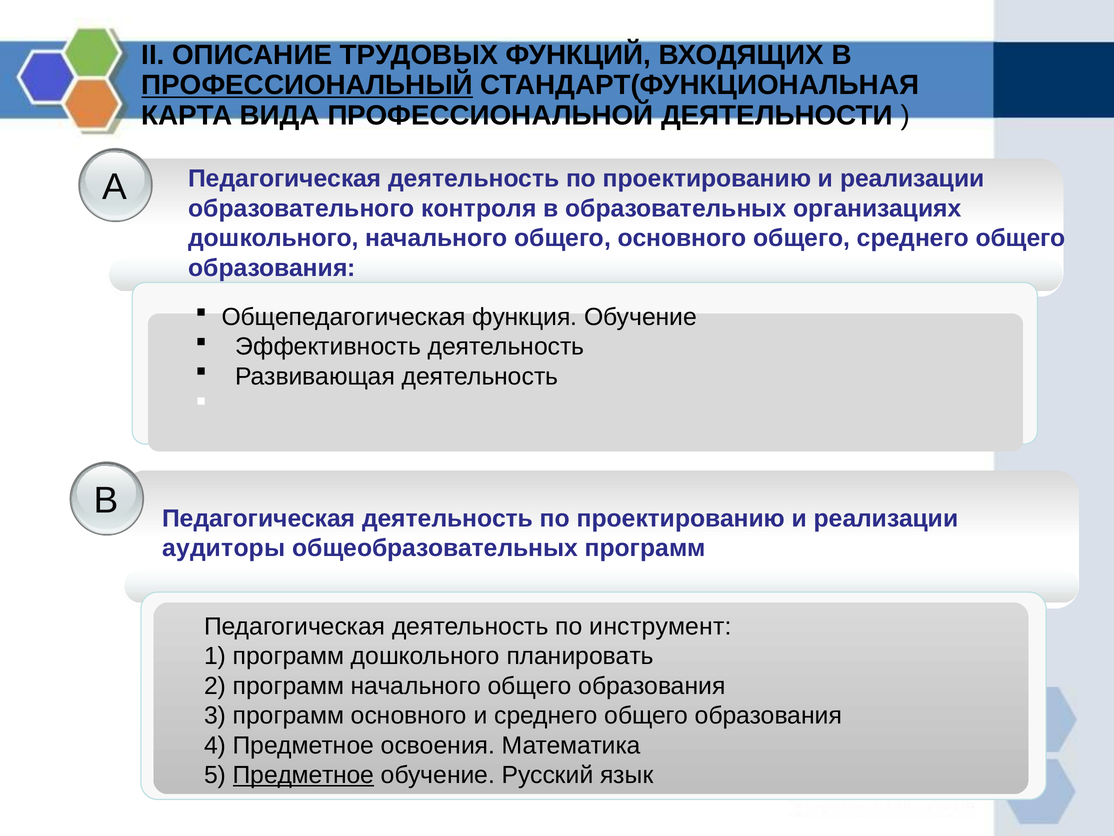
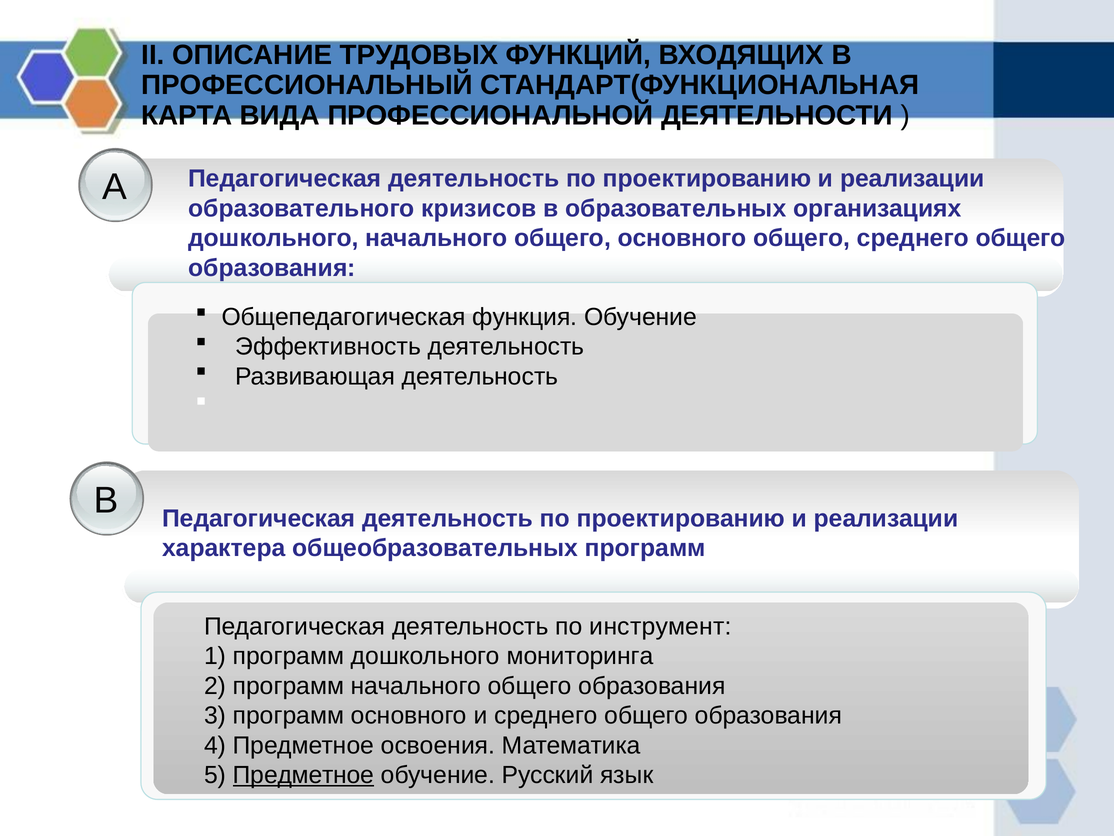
ПРОФЕССИОНАЛЬНЫЙ underline: present -> none
контроля: контроля -> кризисов
аудиторы: аудиторы -> характера
планировать: планировать -> мониторинга
